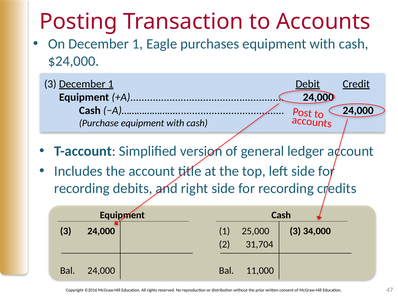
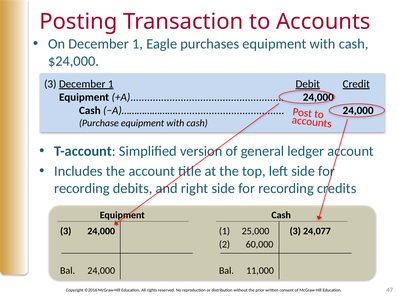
34,000: 34,000 -> 24,077
31,704: 31,704 -> 60,000
